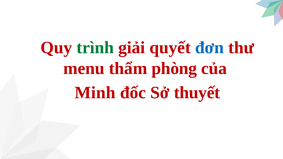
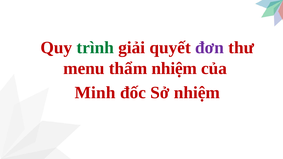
đơn colour: blue -> purple
thẩm phòng: phòng -> nhiệm
Sở thuyết: thuyết -> nhiệm
